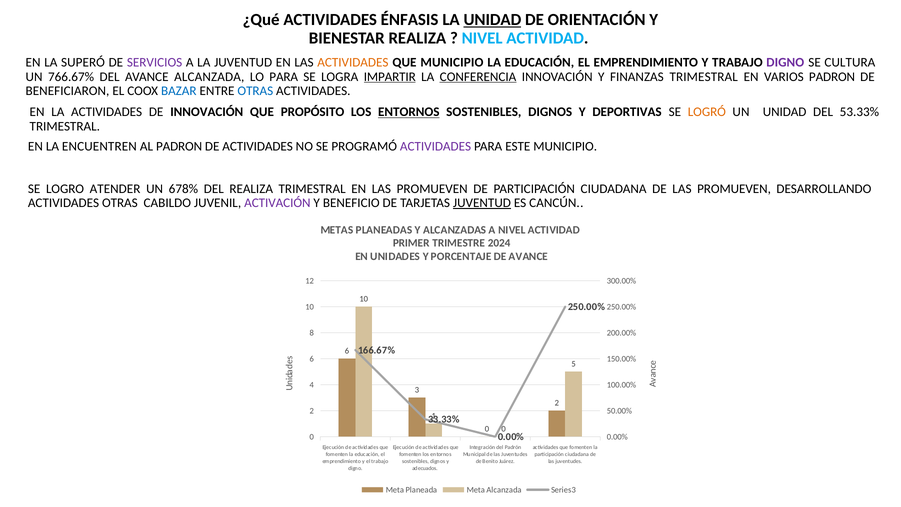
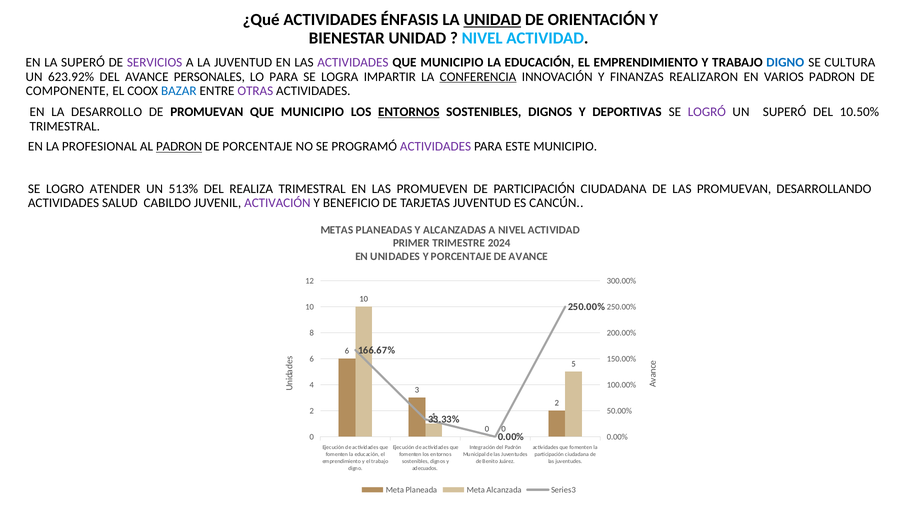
BIENESTAR REALIZA: REALIZA -> UNIDAD
ACTIVIDADES at (353, 62) colour: orange -> purple
DIGNO at (785, 62) colour: purple -> blue
766.67%: 766.67% -> 623.92%
AVANCE ALCANZADA: ALCANZADA -> PERSONALES
IMPARTIR underline: present -> none
FINANZAS TRIMESTRAL: TRIMESTRAL -> REALIZARON
BENEFICIARON: BENEFICIARON -> COMPONENTE
OTRAS at (255, 91) colour: blue -> purple
LA ACTIVIDADES: ACTIVIDADES -> DESARROLLO
DE INNOVACIÓN: INNOVACIÓN -> PROMUEVAN
PROPÓSITO at (313, 112): PROPÓSITO -> MUNICIPIO
LOGRÓ colour: orange -> purple
UN UNIDAD: UNIDAD -> SUPERÓ
53.33%: 53.33% -> 10.50%
ENCUENTREN: ENCUENTREN -> PROFESIONAL
PADRON at (179, 147) underline: none -> present
ACTIVIDADES at (258, 147): ACTIVIDADES -> PORCENTAJE
678%: 678% -> 513%
DE LAS PROMUEVEN: PROMUEVEN -> PROMUEVAN
ACTIVIDADES OTRAS: OTRAS -> SALUD
JUVENTUD at (482, 203) underline: present -> none
